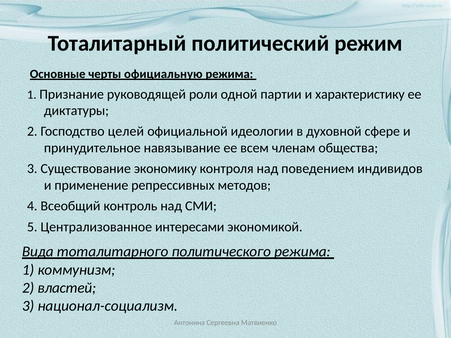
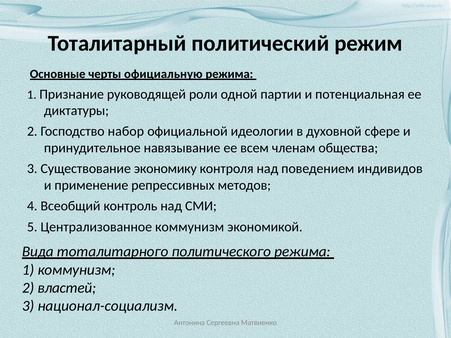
характеристику: характеристику -> потенциальная
целей: целей -> набор
Централизованное интересами: интересами -> коммунизм
